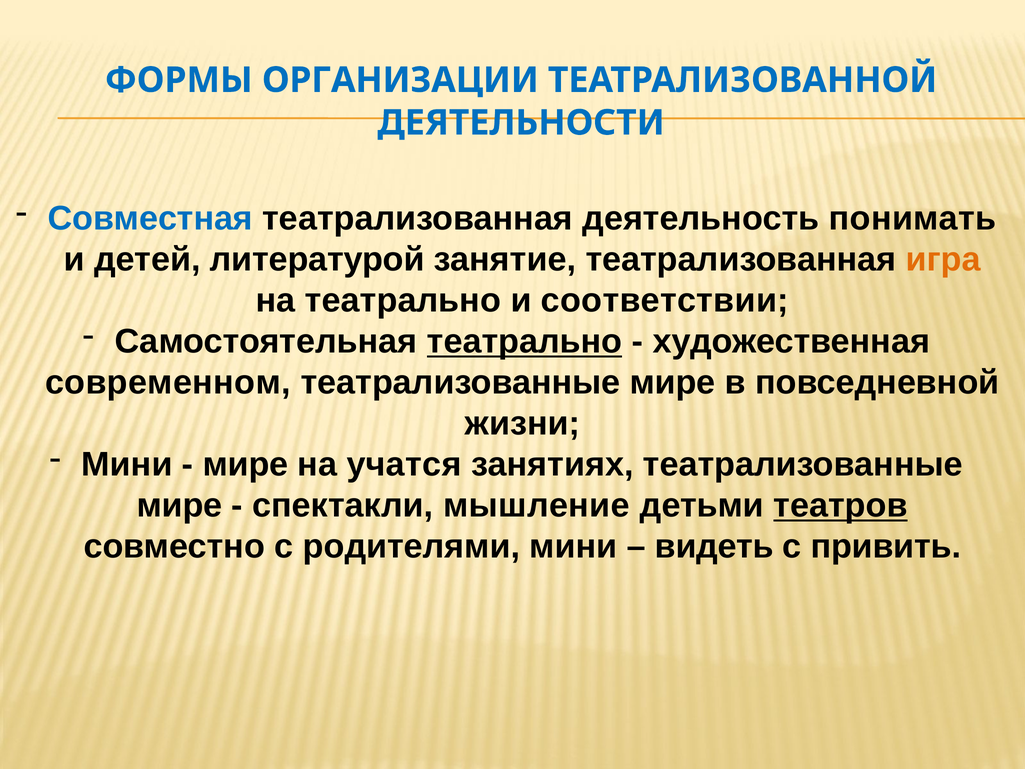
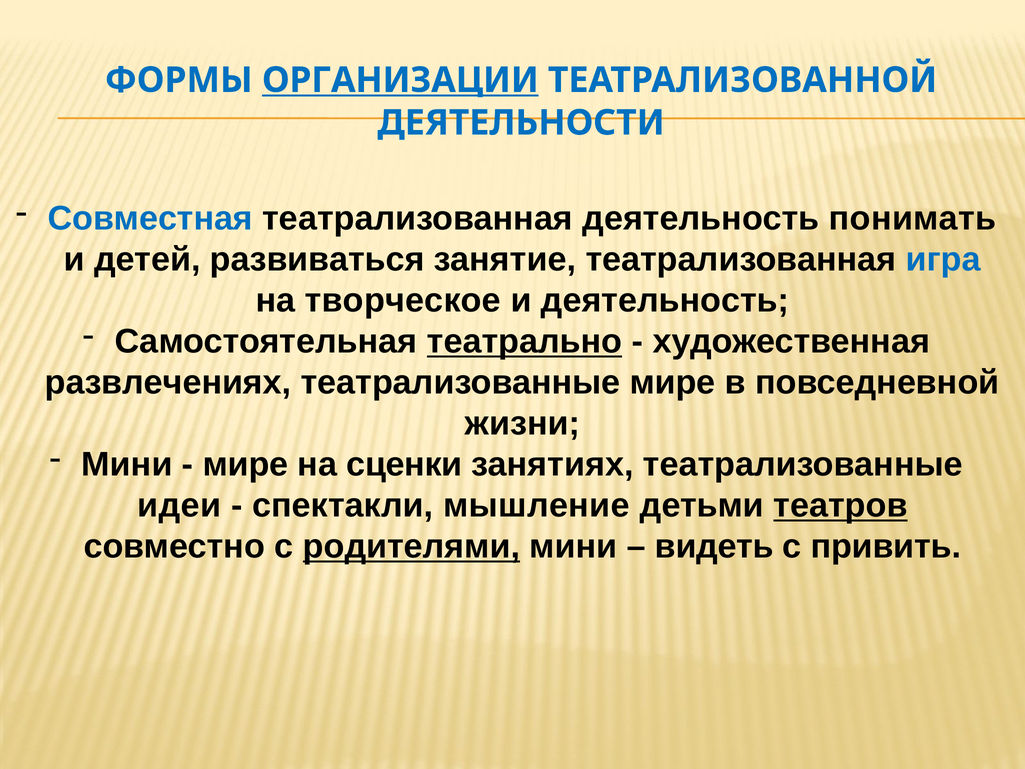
ОРГАНИЗАЦИИ underline: none -> present
литературой: литературой -> развиваться
игра colour: orange -> blue
на театрально: театрально -> творческое
и соответствии: соответствии -> деятельность
современном: современном -> развлечениях
учатся: учатся -> сценки
мире at (180, 506): мире -> идеи
родителями underline: none -> present
